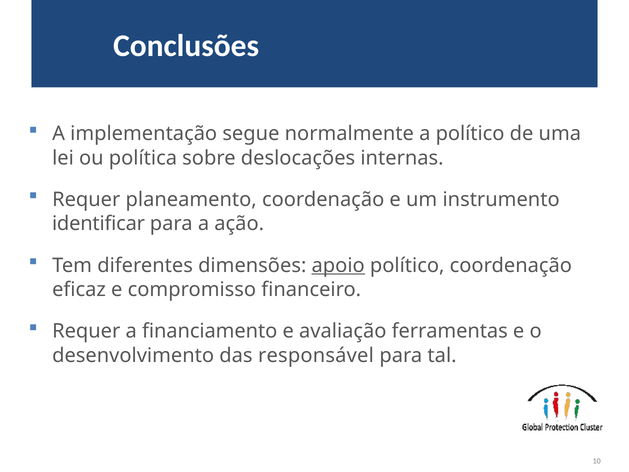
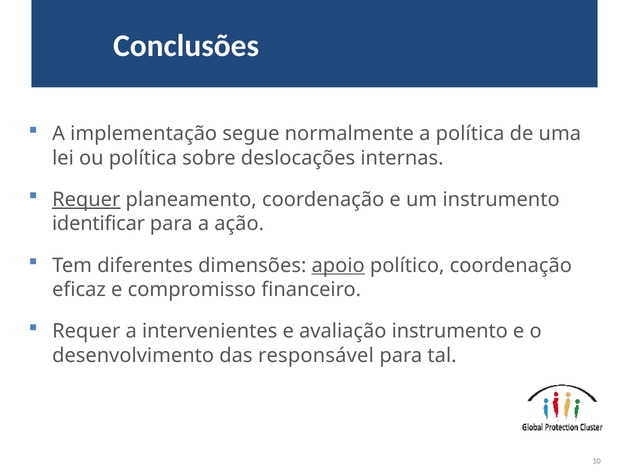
a político: político -> política
Requer at (86, 199) underline: none -> present
financiamento: financiamento -> intervenientes
avaliação ferramentas: ferramentas -> instrumento
